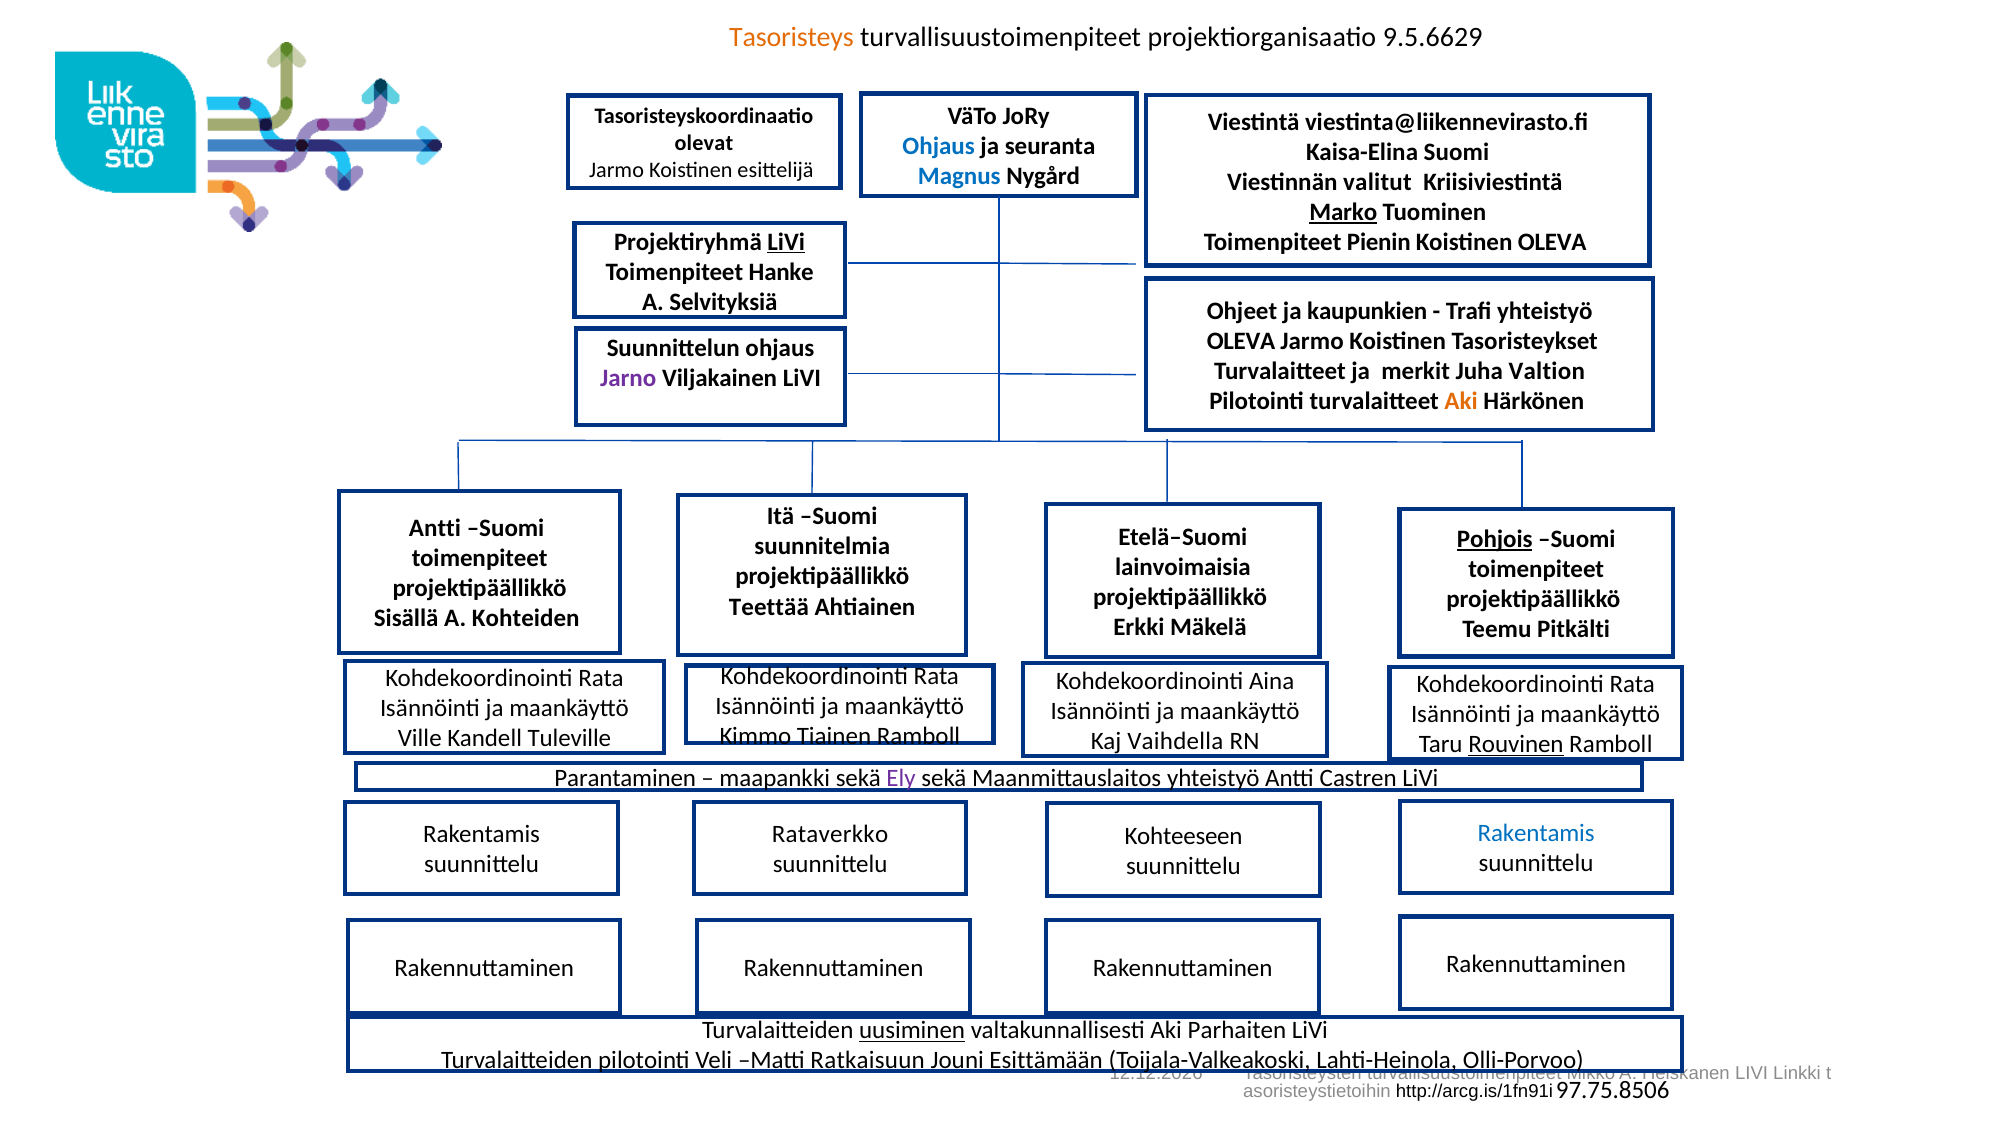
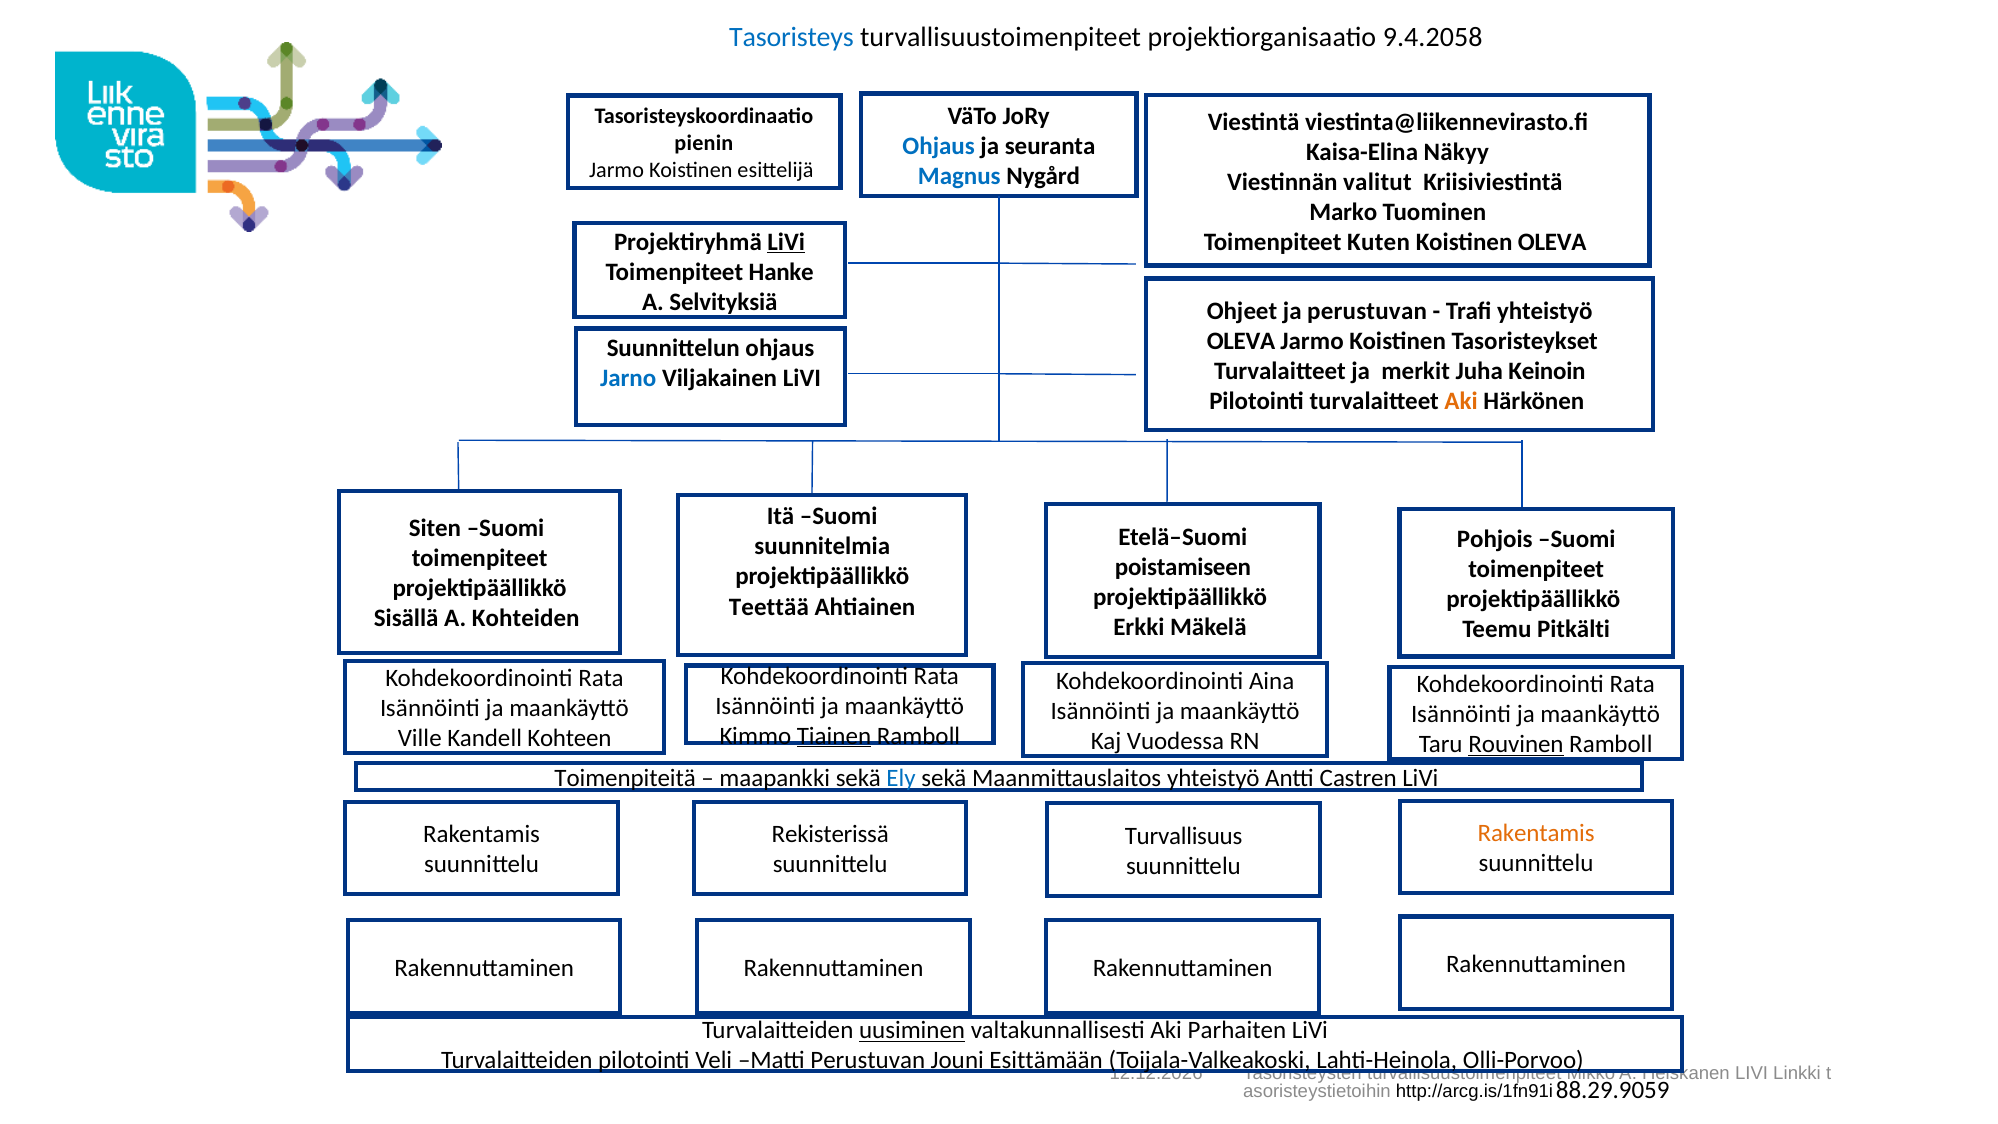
Tasoristeys colour: orange -> blue
9.5.6629: 9.5.6629 -> 9.4.2058
olevat: olevat -> pienin
Kaisa-Elina Suomi: Suomi -> Näkyy
Marko underline: present -> none
Pienin: Pienin -> Kuten
ja kaupunkien: kaupunkien -> perustuvan
Valtion: Valtion -> Keinoin
Jarno colour: purple -> blue
Antti at (435, 528): Antti -> Siten
Pohjois underline: present -> none
lainvoimaisia: lainvoimaisia -> poistamiseen
Tiainen underline: none -> present
Tuleville: Tuleville -> Kohteen
Vaihdella: Vaihdella -> Vuodessa
Parantaminen: Parantaminen -> Toimenpiteitä
Ely colour: purple -> blue
Rakentamis at (1536, 834) colour: blue -> orange
Rataverkko: Rataverkko -> Rekisterissä
Kohteeseen: Kohteeseen -> Turvallisuus
Matti Ratkaisuun: Ratkaisuun -> Perustuvan
97.75.8506: 97.75.8506 -> 88.29.9059
